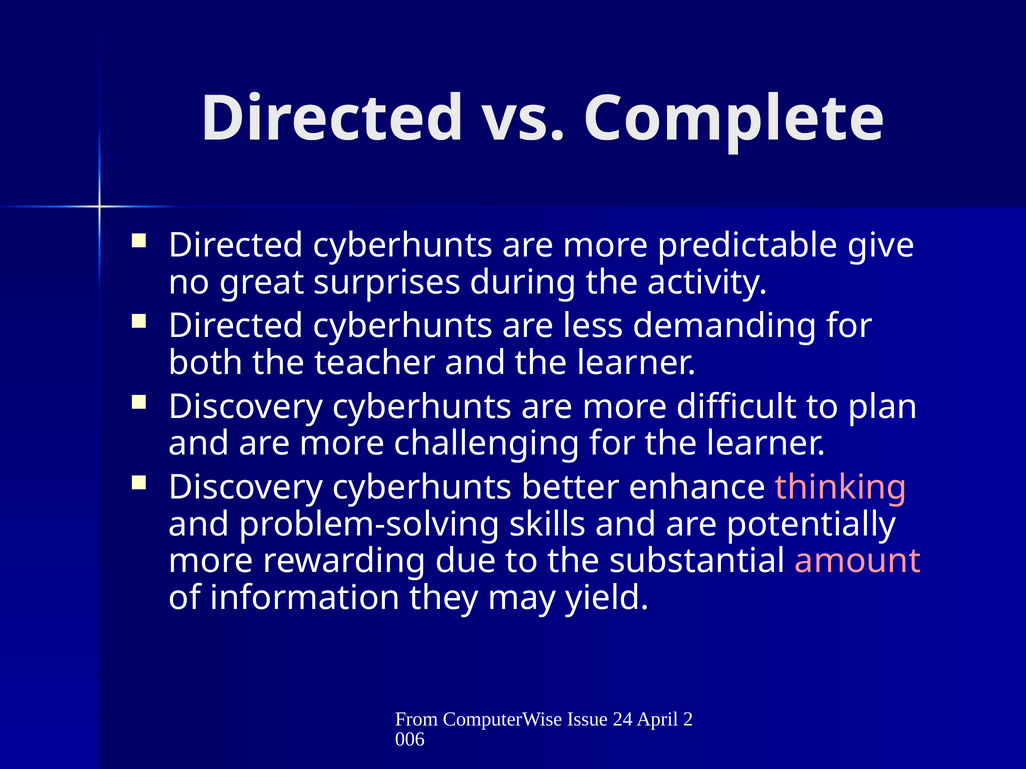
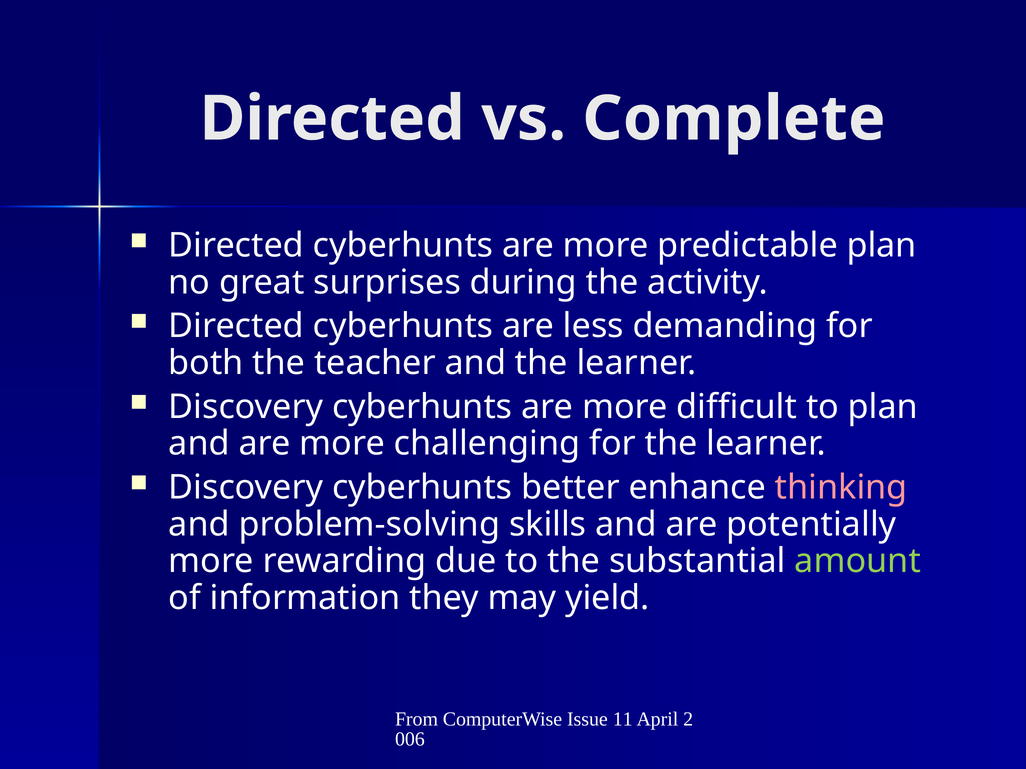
predictable give: give -> plan
amount colour: pink -> light green
24: 24 -> 11
